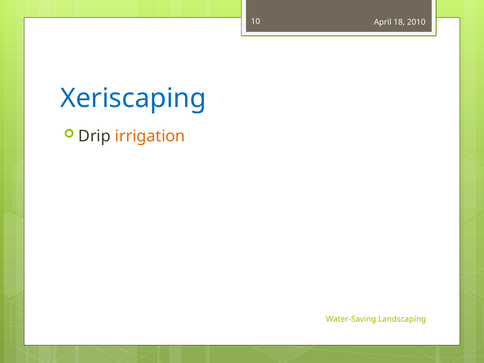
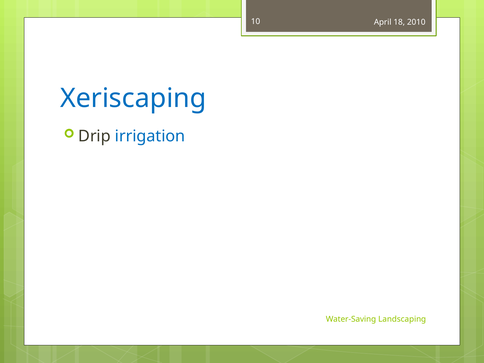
irrigation colour: orange -> blue
